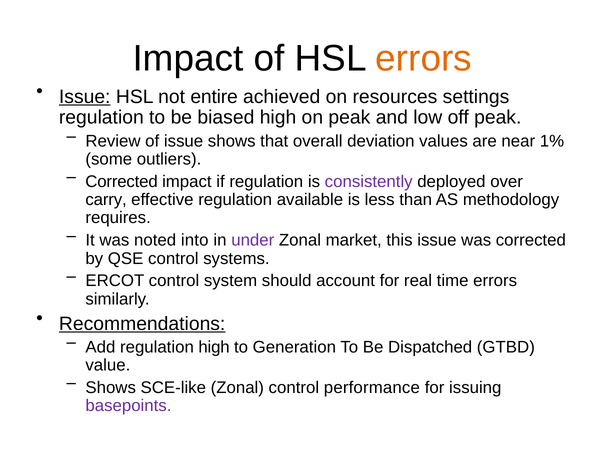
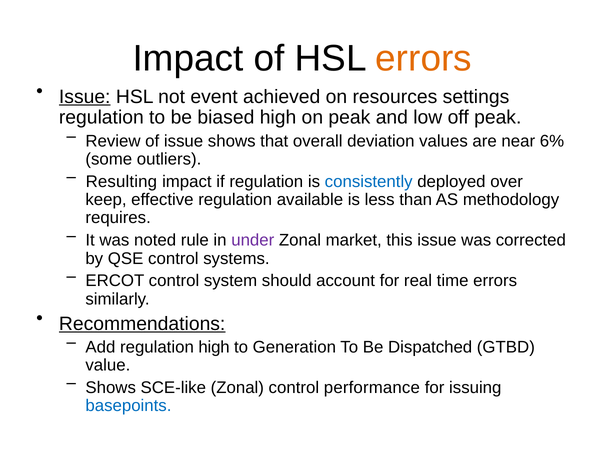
entire: entire -> event
1%: 1% -> 6%
Corrected at (122, 181): Corrected -> Resulting
consistently colour: purple -> blue
carry: carry -> keep
into: into -> rule
basepoints colour: purple -> blue
